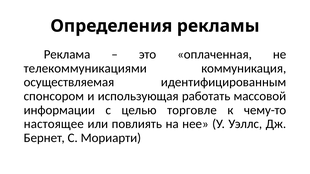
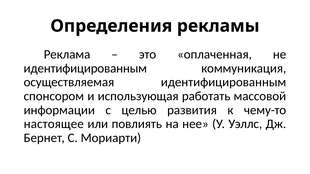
телекоммуникациями at (85, 68): телекоммуникациями -> идентифицированным
торговле: торговле -> развития
